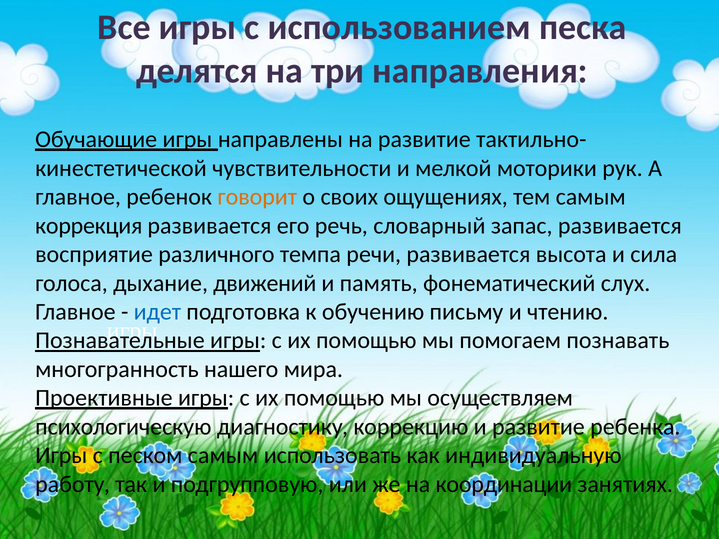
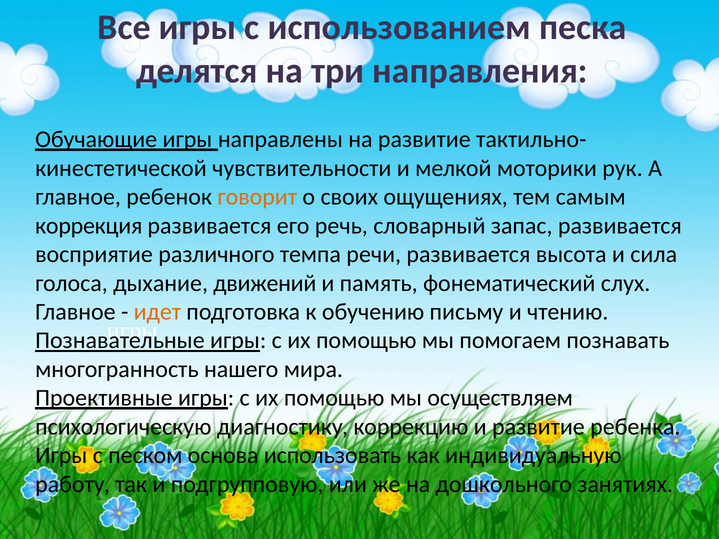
идет colour: blue -> orange
песком самым: самым -> основа
координации: координации -> дошкольного
